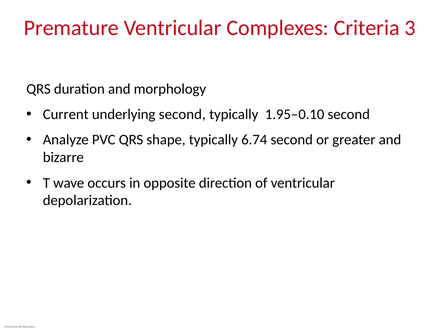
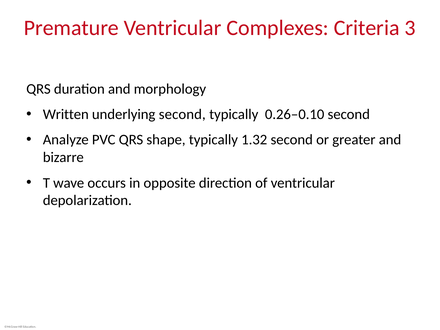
Current: Current -> Written
1.95‒0.10: 1.95‒0.10 -> 0.26‒0.10
6.74: 6.74 -> 1.32
